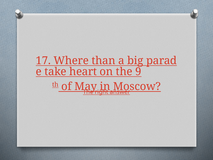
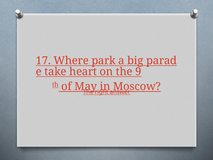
than: than -> park
